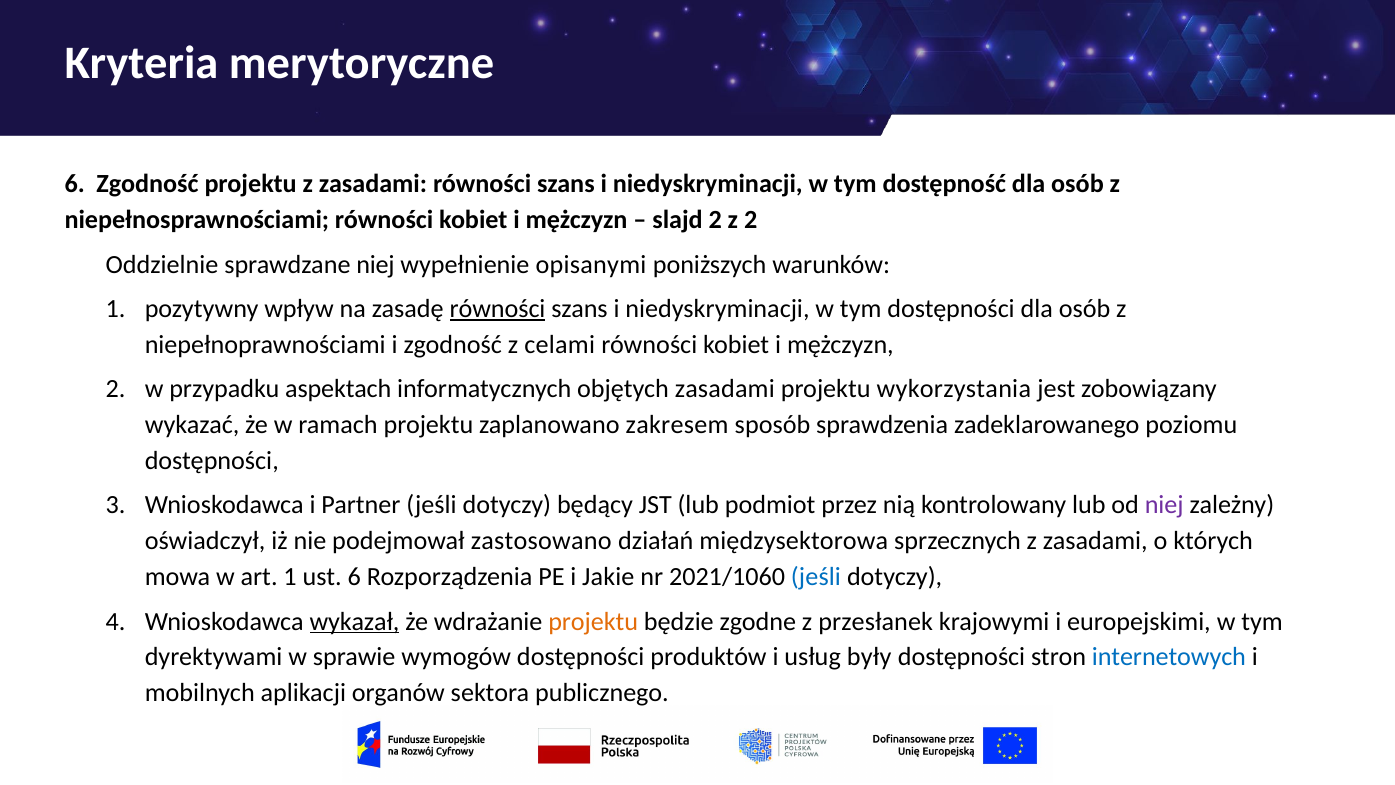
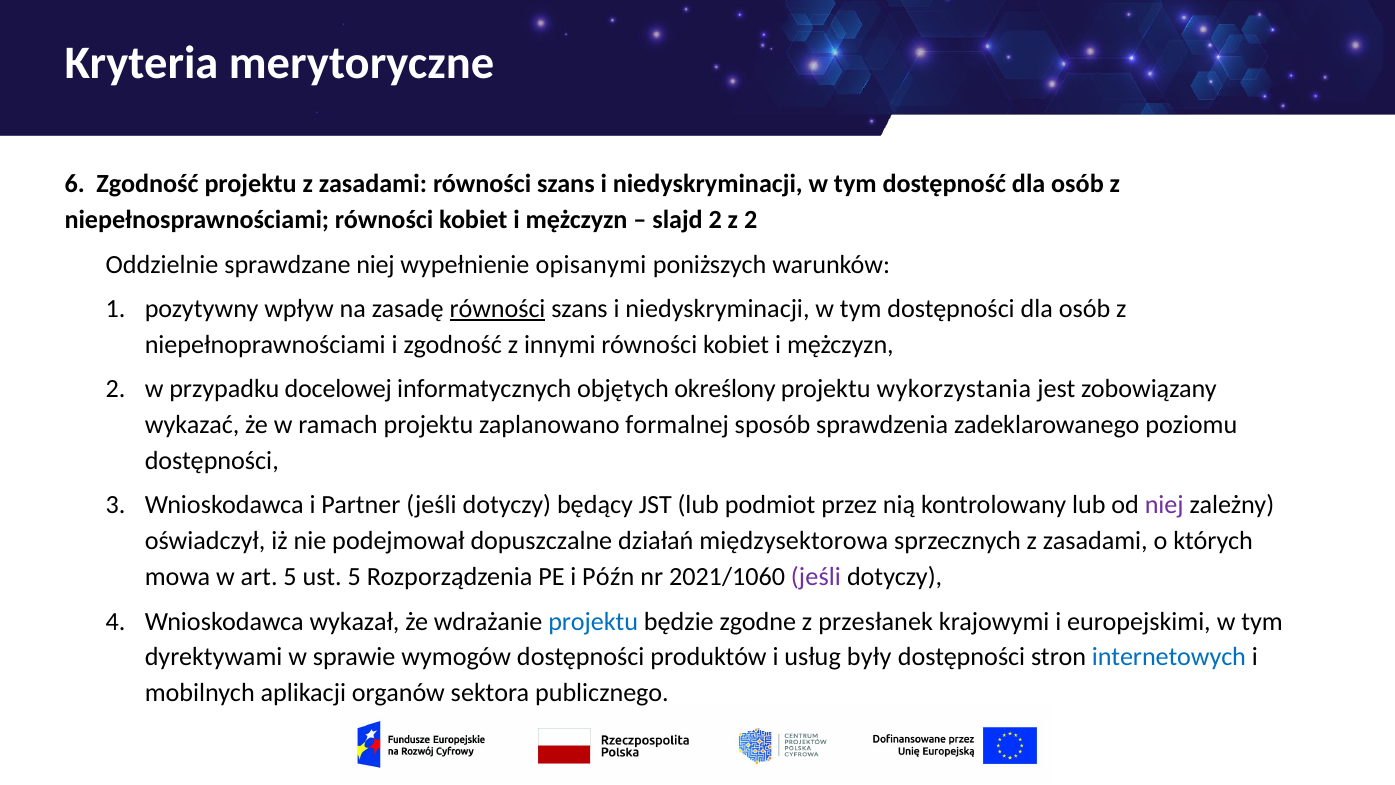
celami: celami -> innymi
aspektach: aspektach -> docelowej
objętych zasadami: zasadami -> określony
zakresem: zakresem -> formalnej
zastosowano: zastosowano -> dopuszczalne
art 1: 1 -> 5
ust 6: 6 -> 5
Jakie: Jakie -> Późn
jeśli at (816, 577) colour: blue -> purple
wykazał underline: present -> none
projektu at (593, 621) colour: orange -> blue
